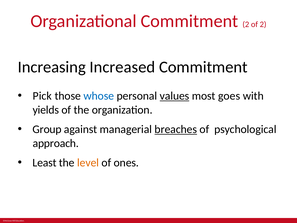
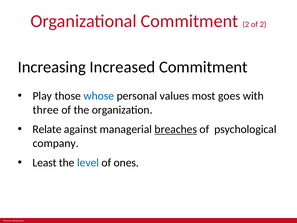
Pick: Pick -> Play
values underline: present -> none
yields: yields -> three
Group: Group -> Relate
approach: approach -> company
level colour: orange -> blue
